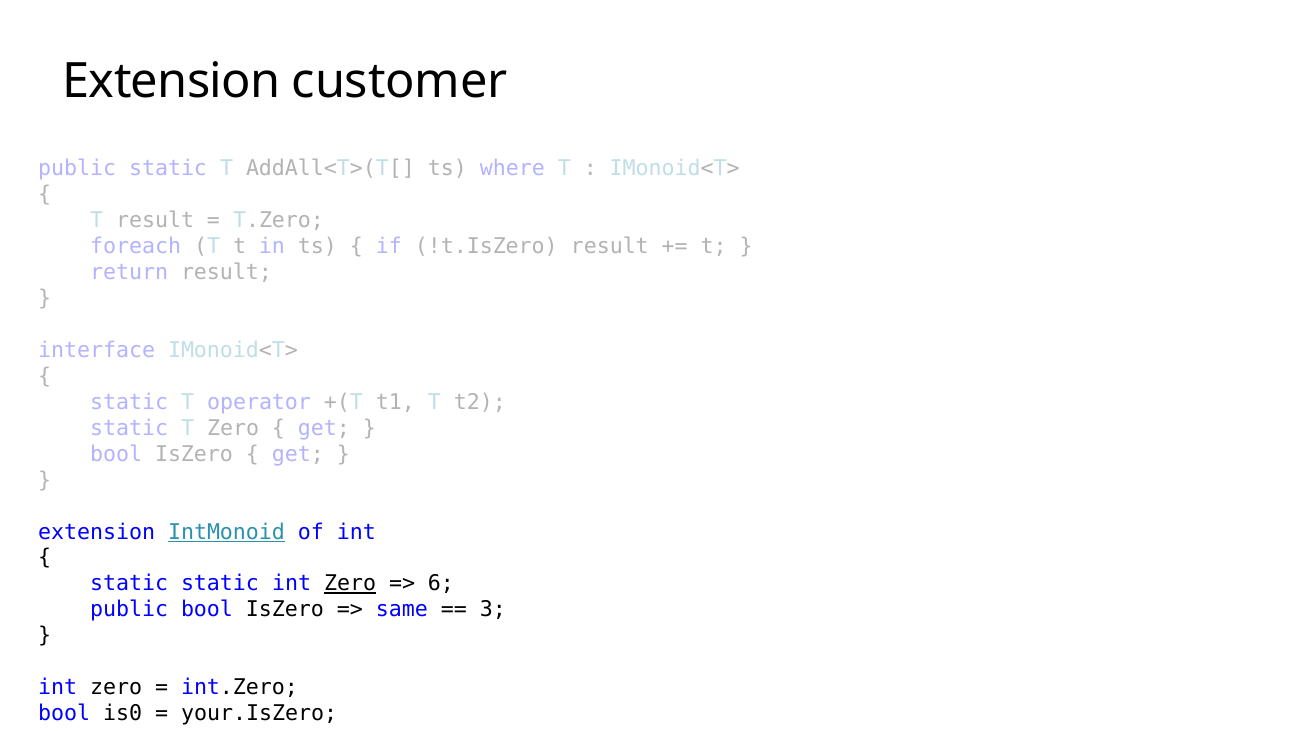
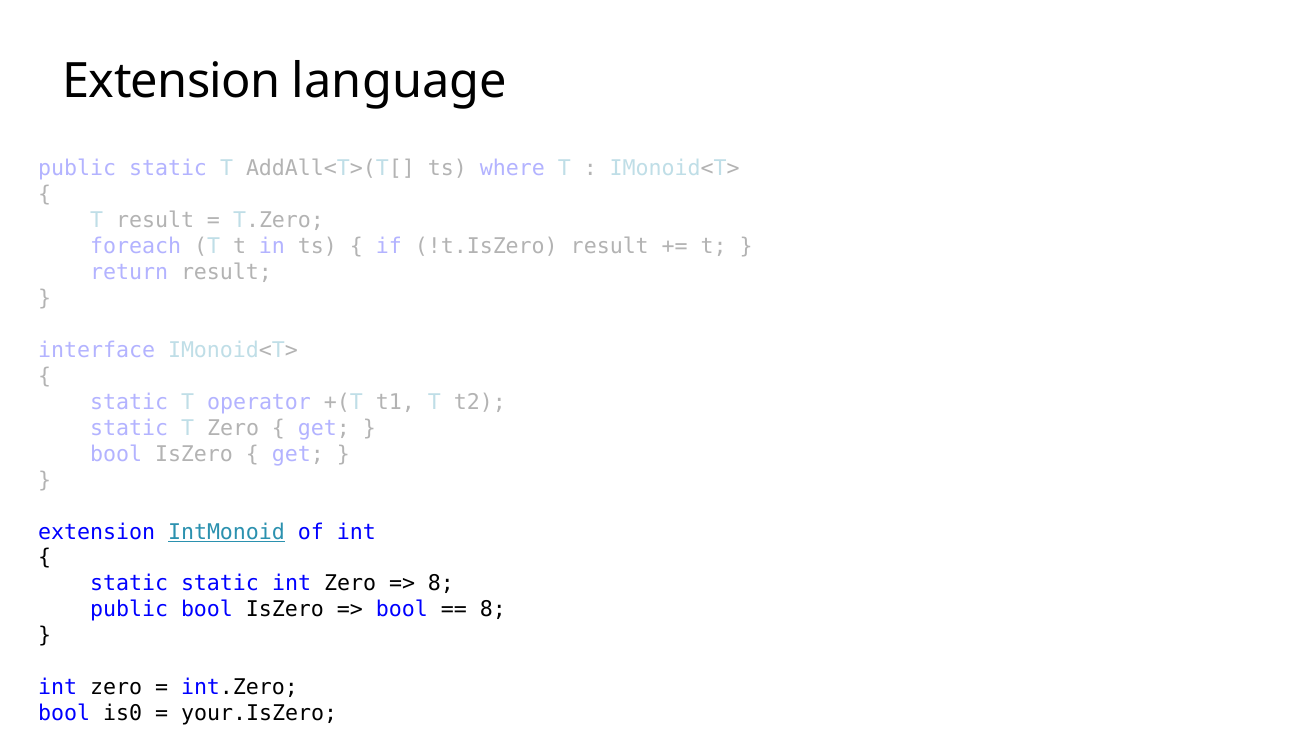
customer: customer -> language
Zero at (350, 584) underline: present -> none
6 at (441, 584): 6 -> 8
same at (402, 610): same -> bool
3 at (493, 610): 3 -> 8
